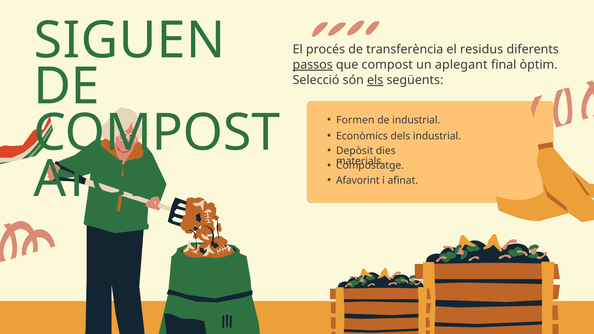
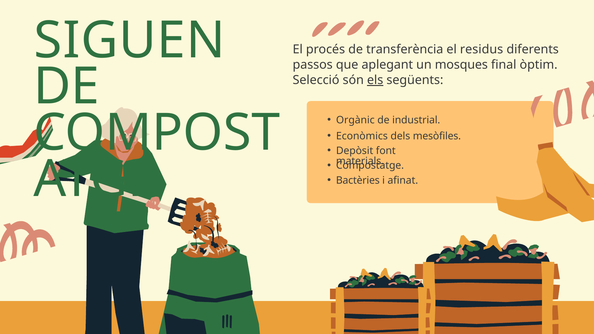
passos underline: present -> none
que compost: compost -> aplegant
aplegant: aplegant -> mosques
Formen: Formen -> Orgànic
dels industrial: industrial -> mesòfiles
dies: dies -> font
Afavorint: Afavorint -> Bactèries
